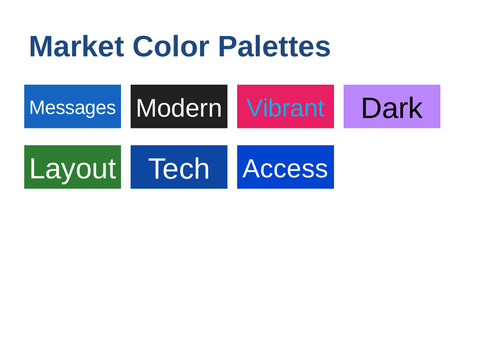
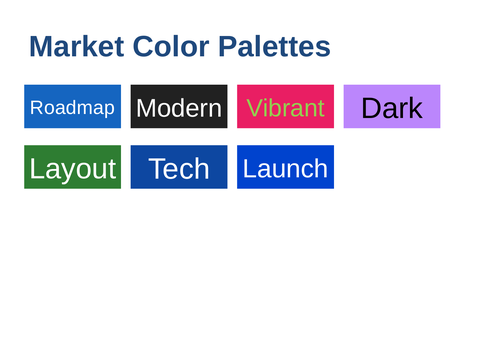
Messages: Messages -> Roadmap
Vibrant colour: light blue -> light green
Access: Access -> Launch
